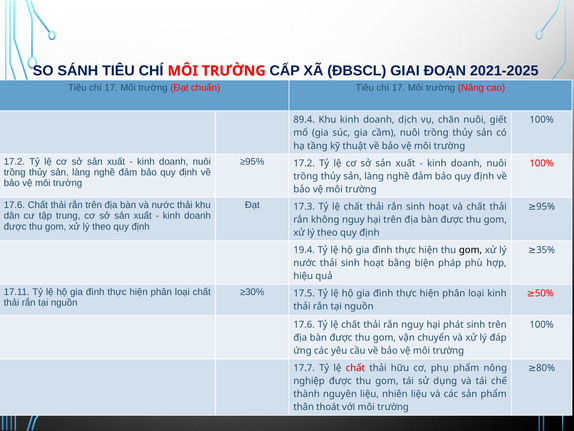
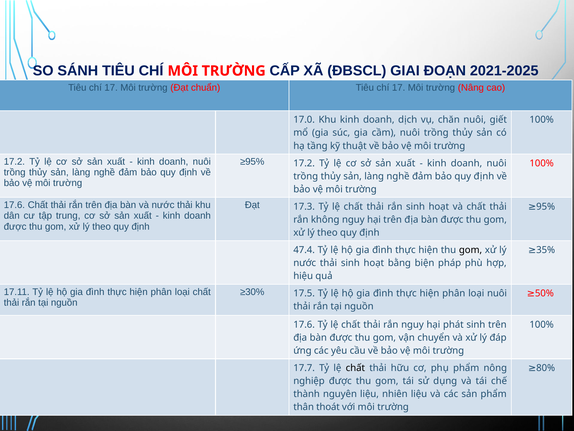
89.4: 89.4 -> 17.0
19.4: 19.4 -> 47.4
loại kinh: kinh -> nuôi
chất at (355, 368) colour: red -> black
